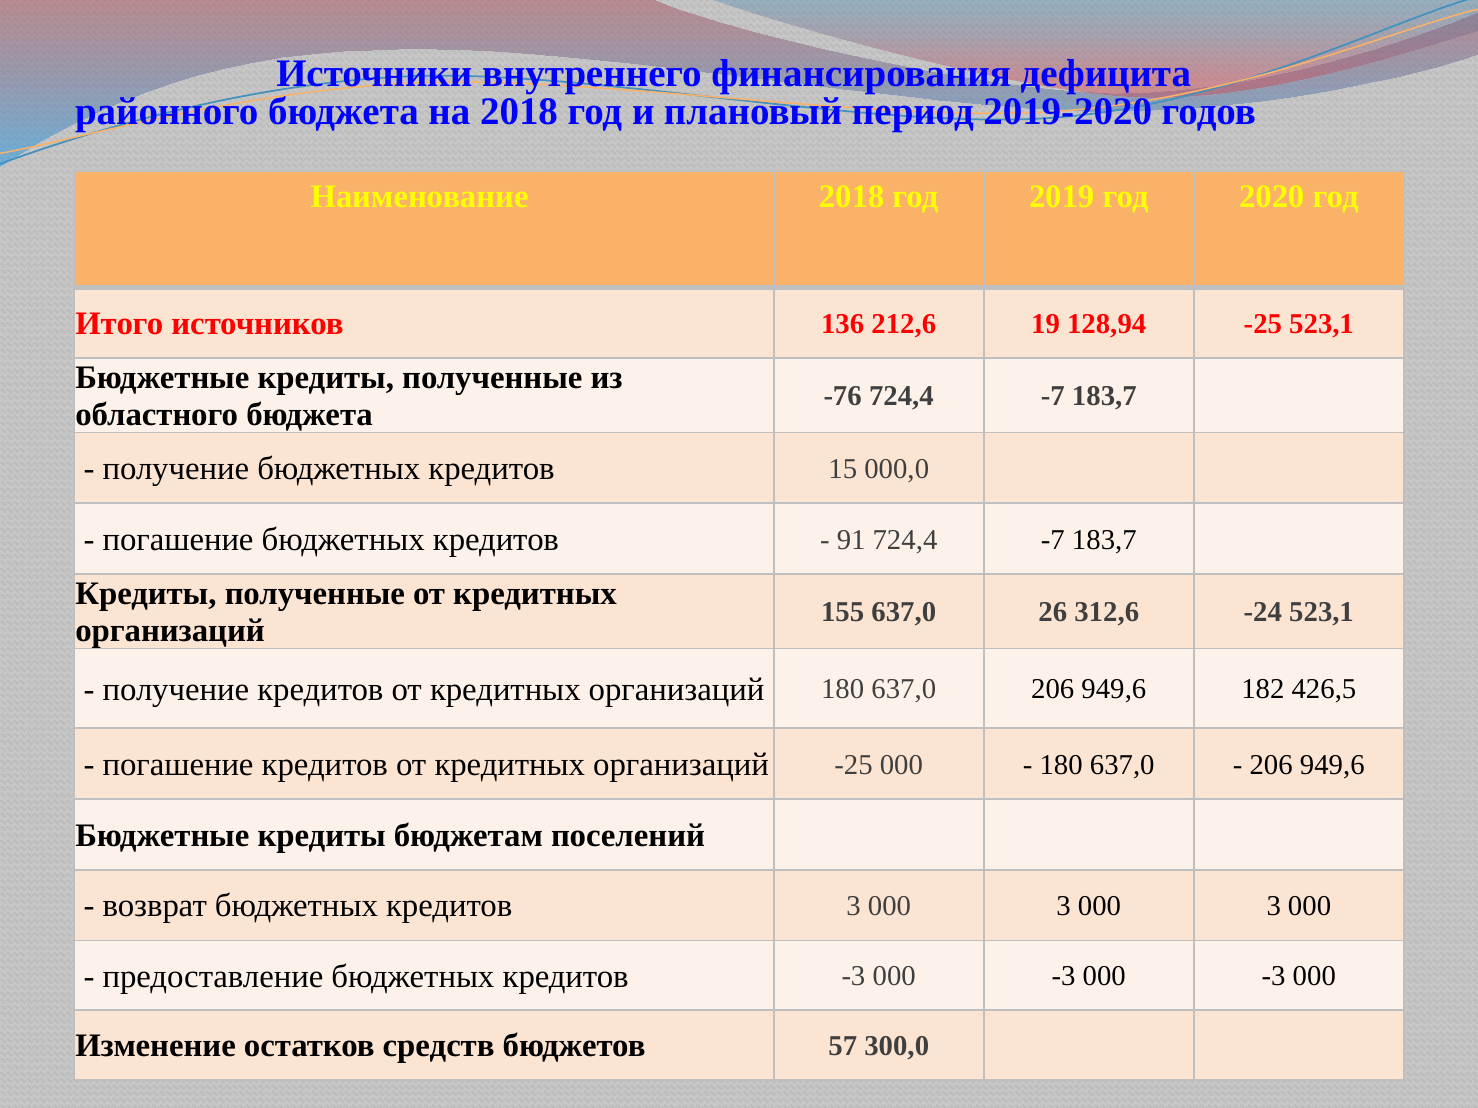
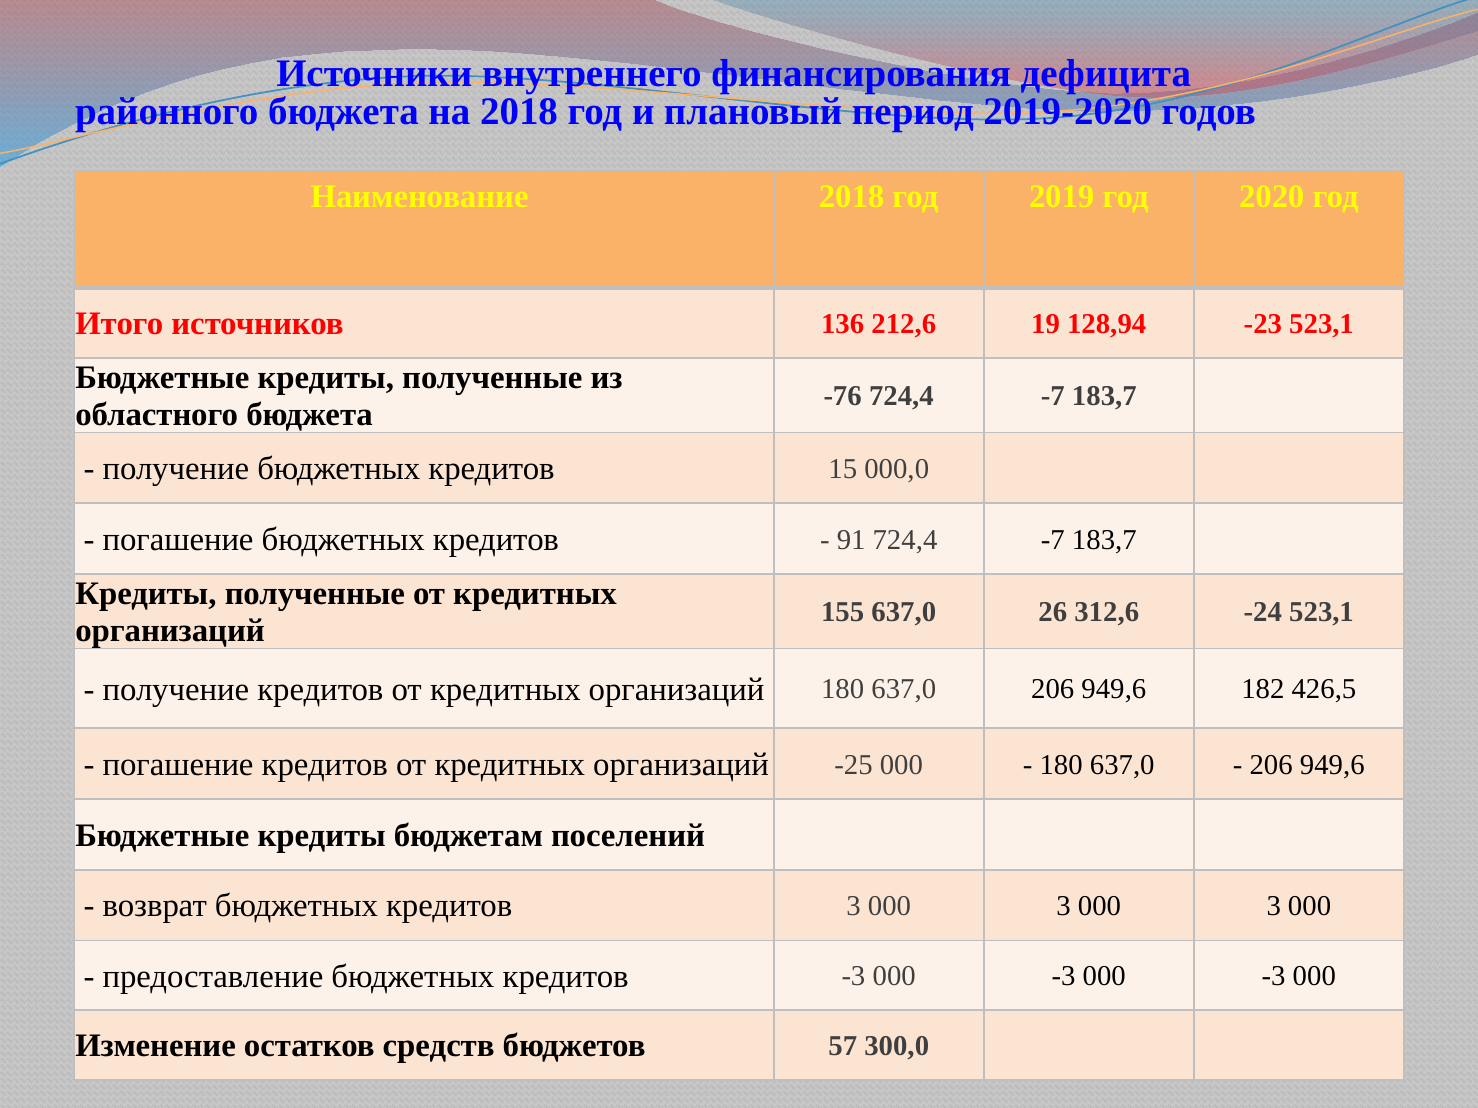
128,94 -25: -25 -> -23
